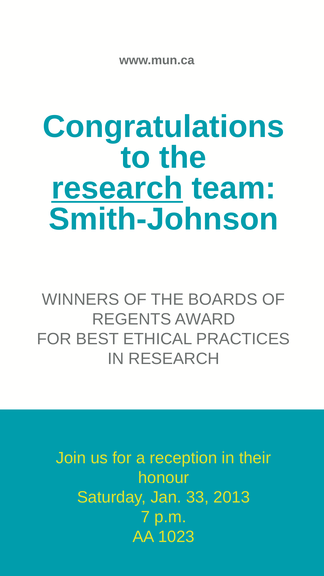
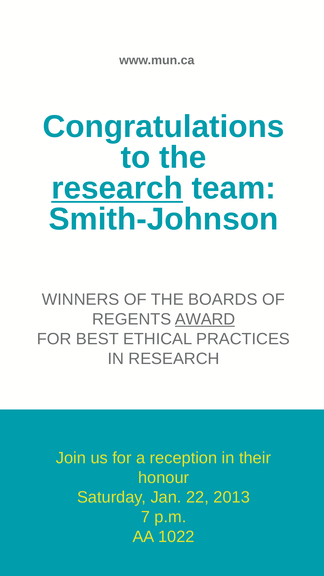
AWARD underline: none -> present
33: 33 -> 22
1023: 1023 -> 1022
